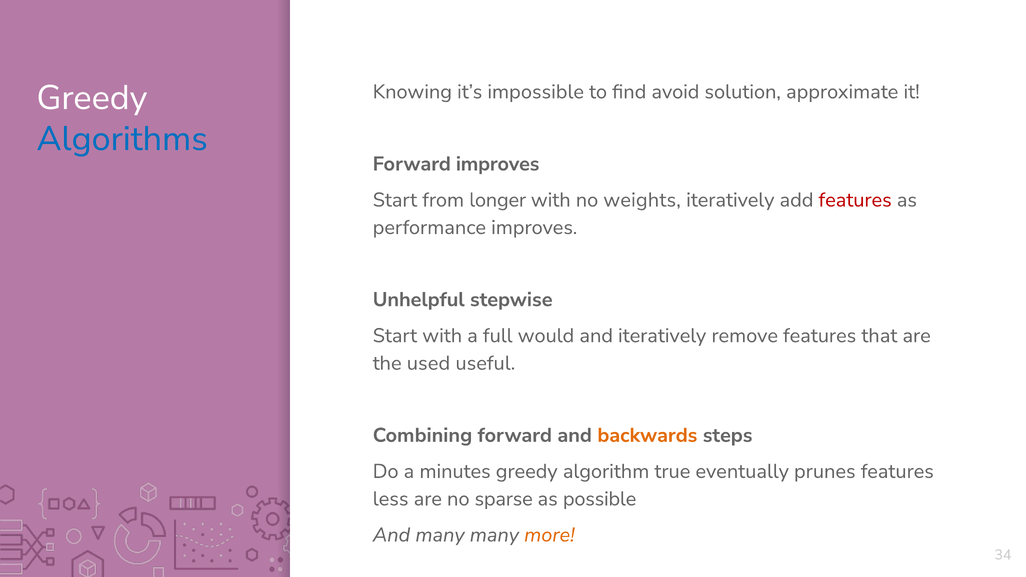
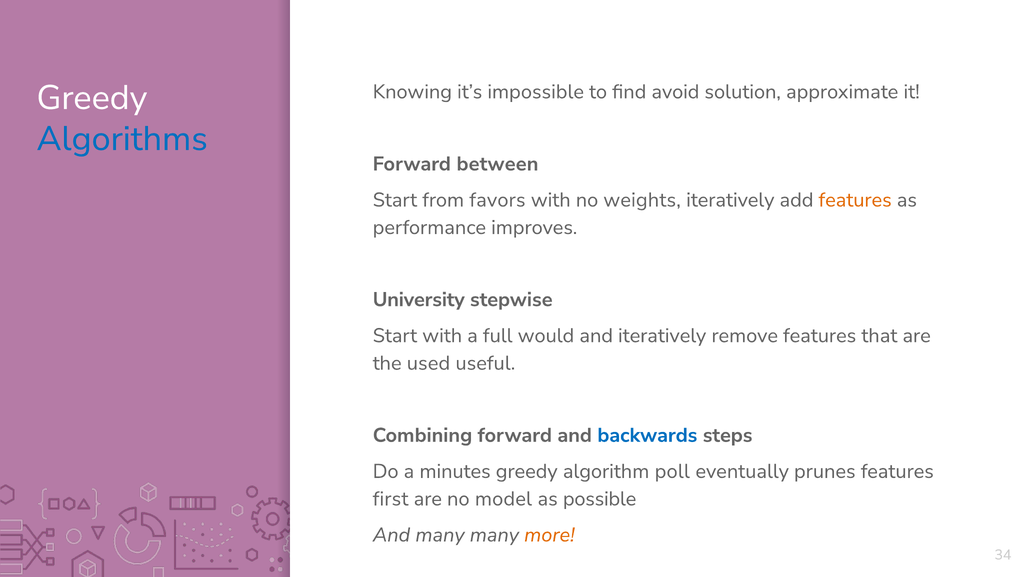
Forward improves: improves -> between
longer: longer -> favors
features at (855, 200) colour: red -> orange
Unhelpful: Unhelpful -> University
backwards colour: orange -> blue
true: true -> poll
less: less -> first
sparse: sparse -> model
